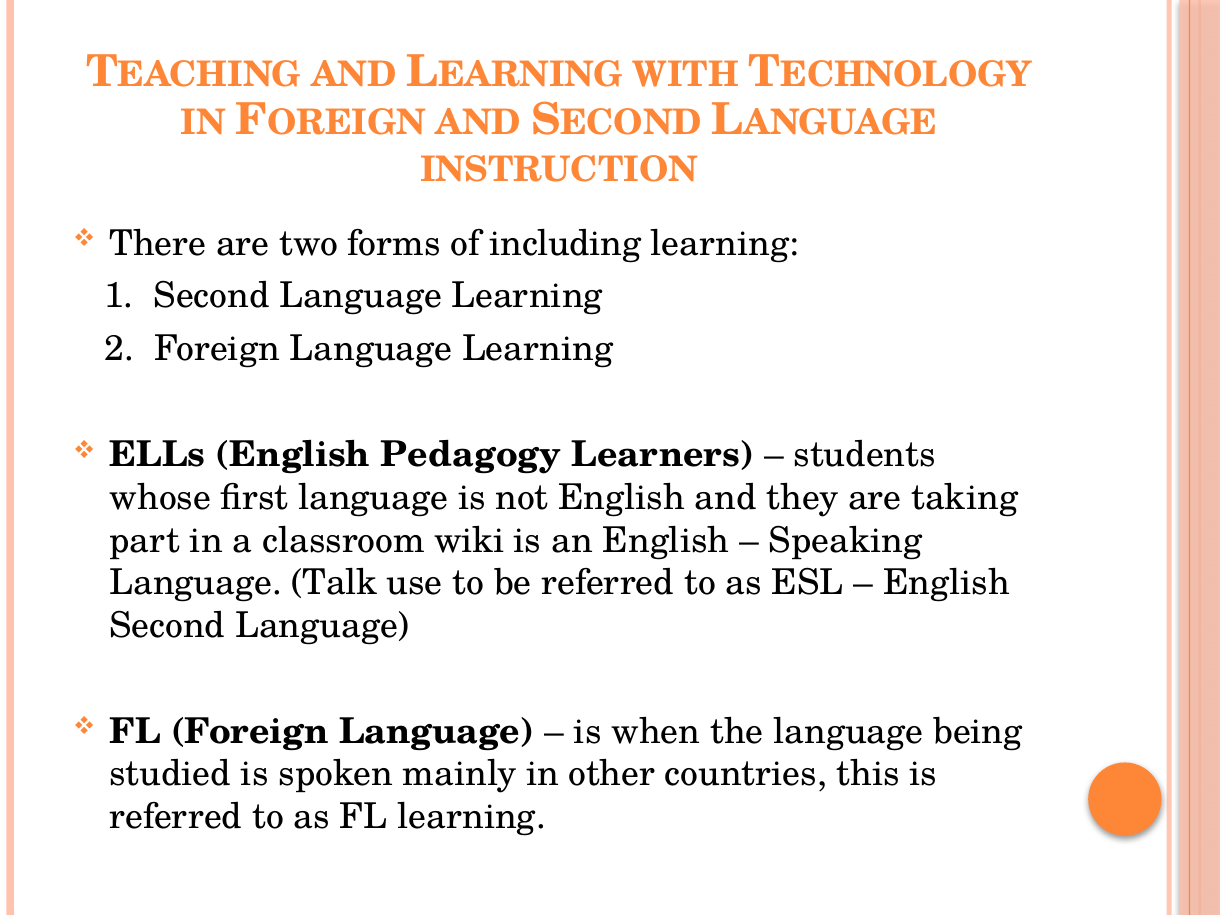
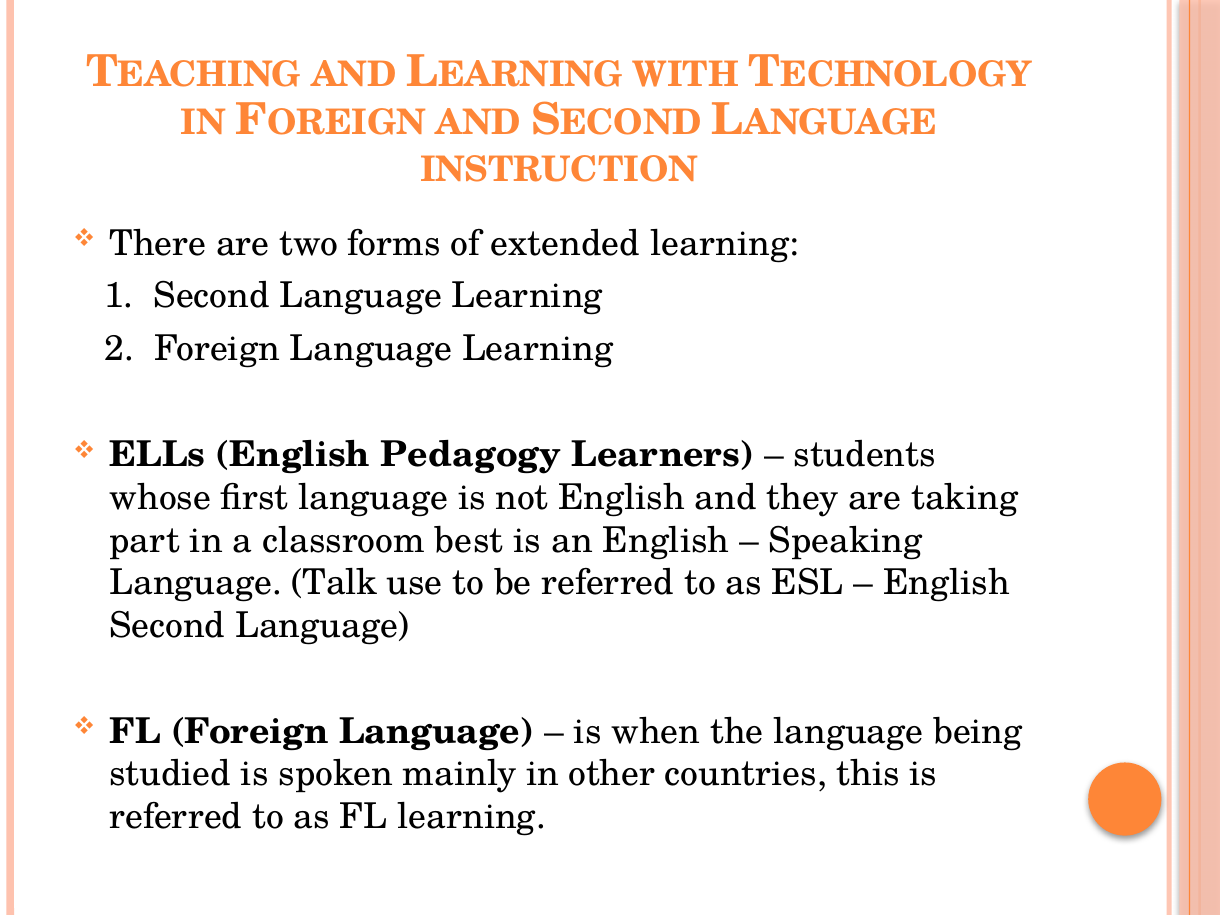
including: including -> extended
wiki: wiki -> best
